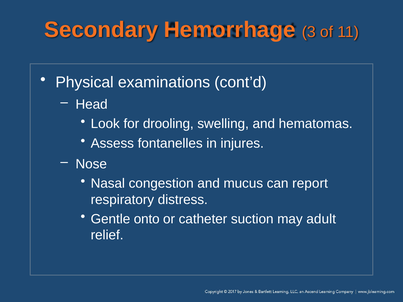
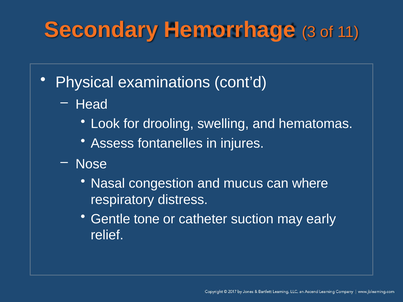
report: report -> where
onto: onto -> tone
adult: adult -> early
